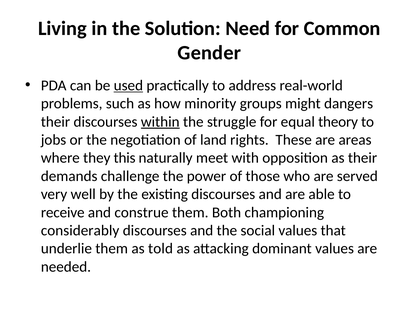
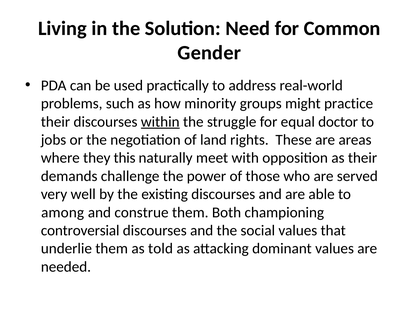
used underline: present -> none
dangers: dangers -> practice
theory: theory -> doctor
receive: receive -> among
considerably: considerably -> controversial
